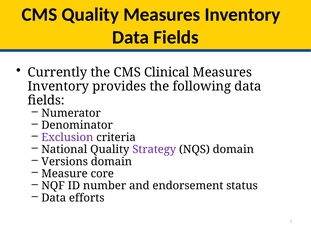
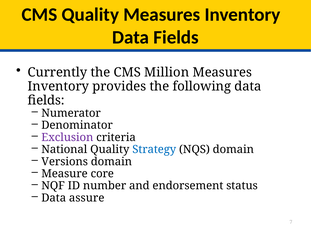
Clinical: Clinical -> Million
Strategy colour: purple -> blue
efforts: efforts -> assure
